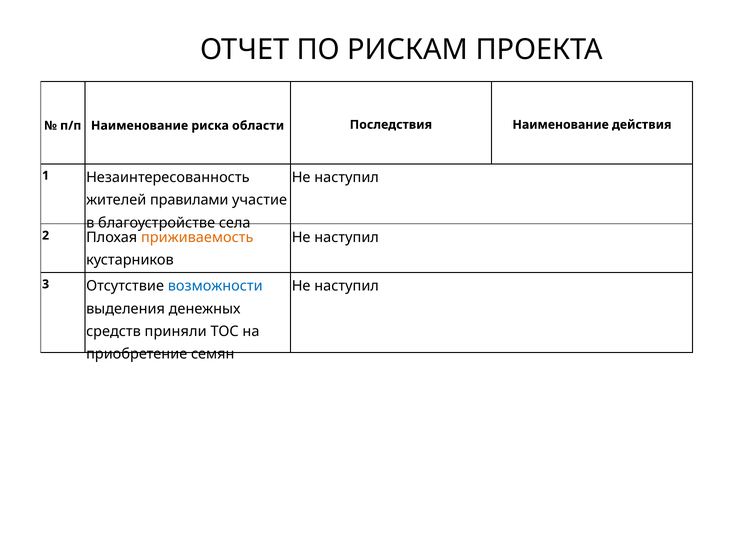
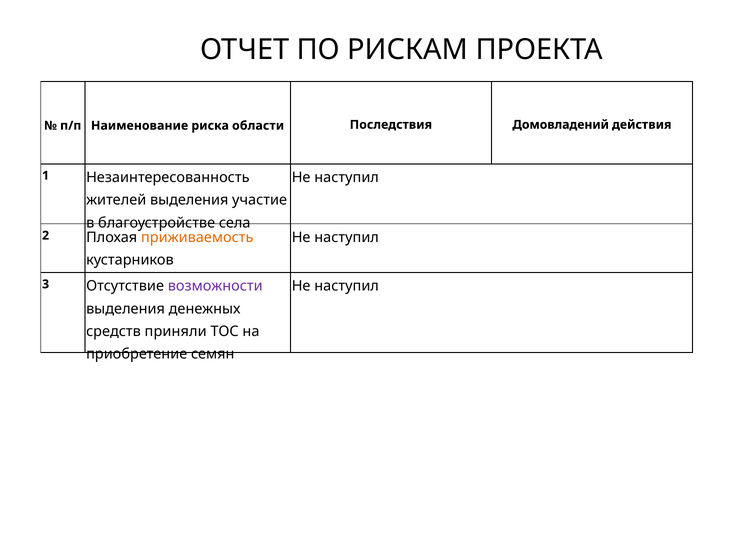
Последствия Наименование: Наименование -> Домовладений
жителей правилами: правилами -> выделения
возможности colour: blue -> purple
